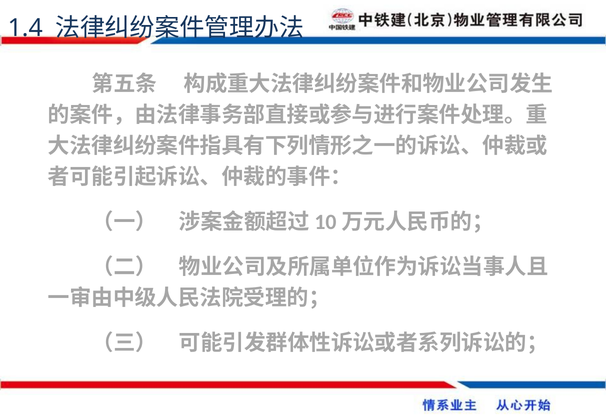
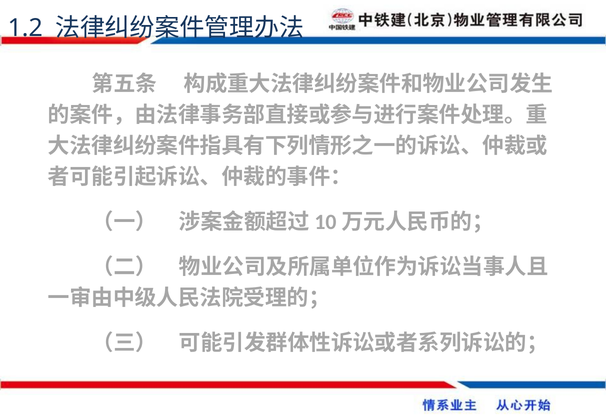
1.4: 1.4 -> 1.2
